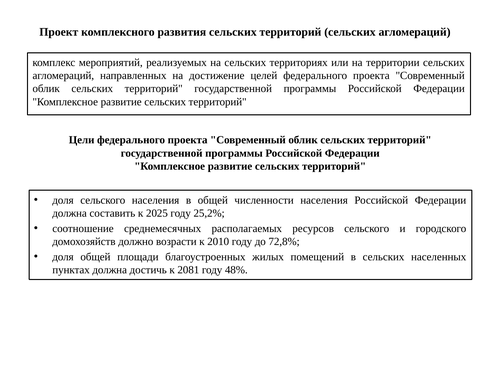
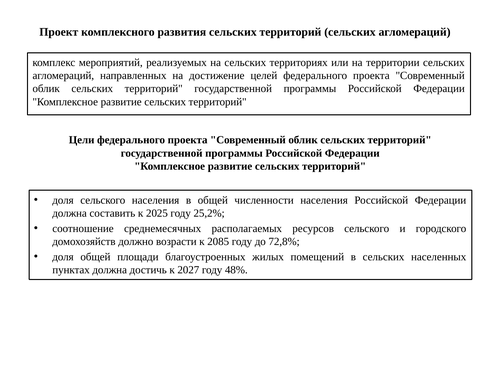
2010: 2010 -> 2085
2081: 2081 -> 2027
